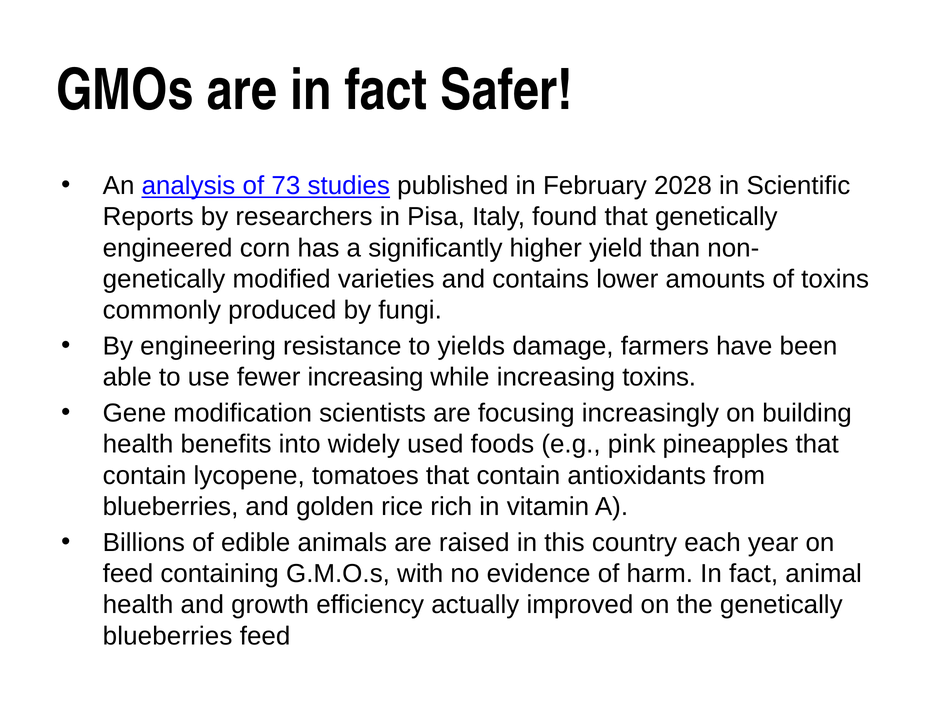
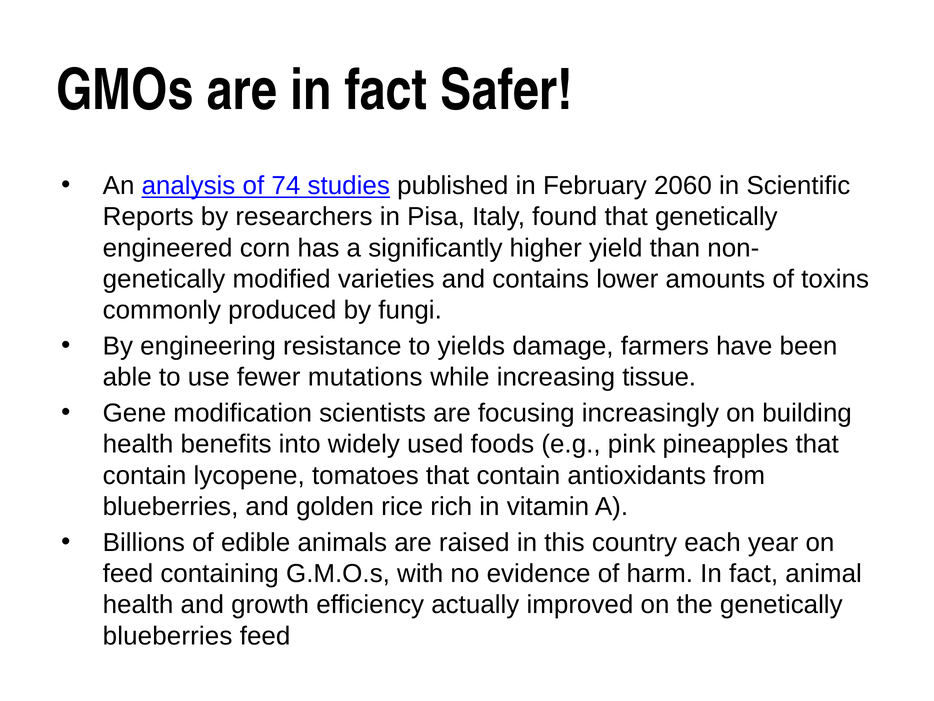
73: 73 -> 74
2028: 2028 -> 2060
fewer increasing: increasing -> mutations
increasing toxins: toxins -> tissue
